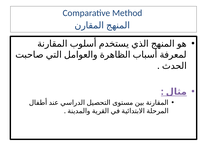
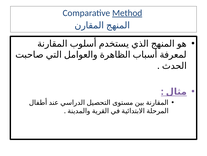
Method underline: none -> present
